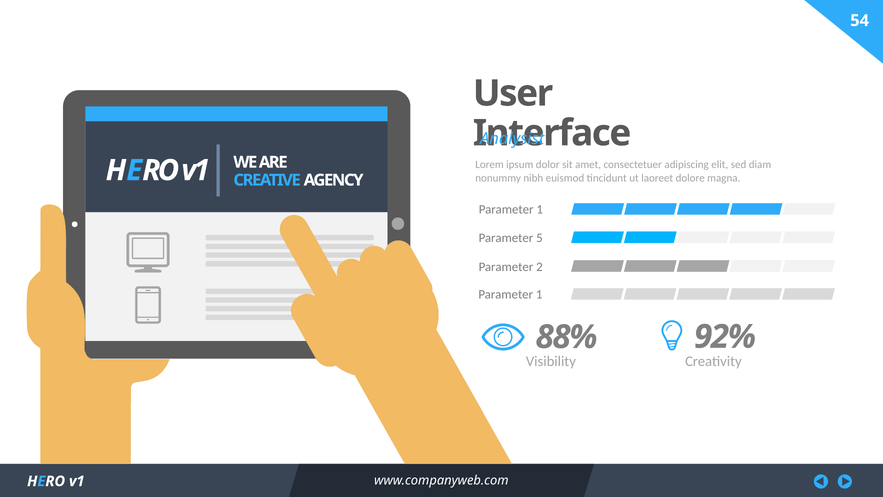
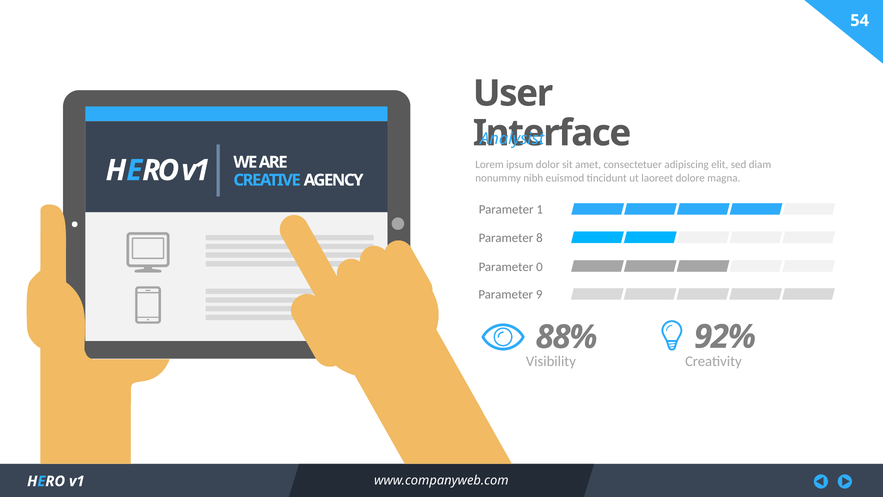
5: 5 -> 8
2: 2 -> 0
1 at (539, 295): 1 -> 9
